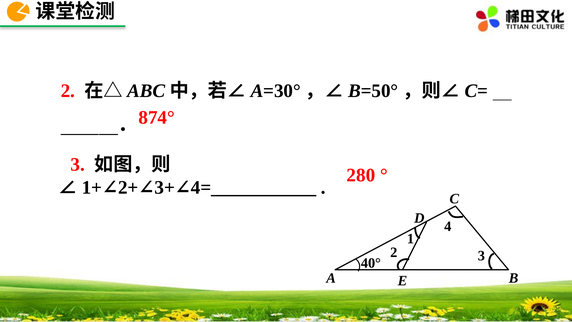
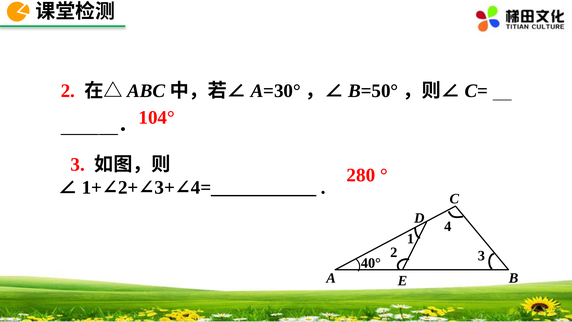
874°: 874° -> 104°
